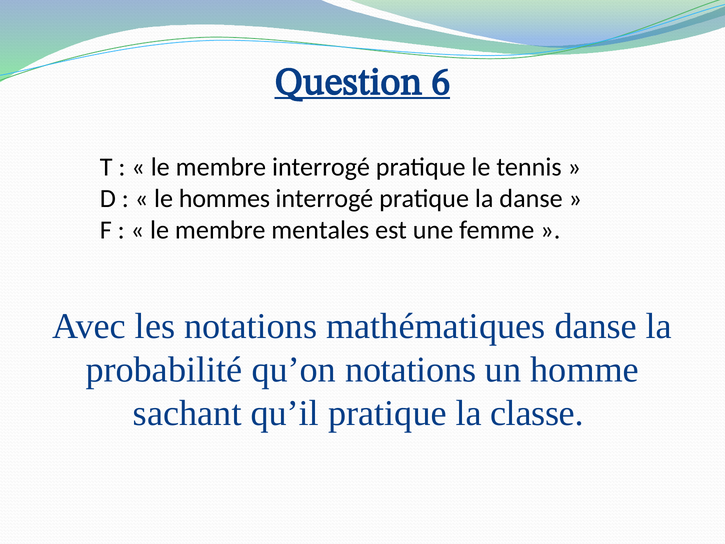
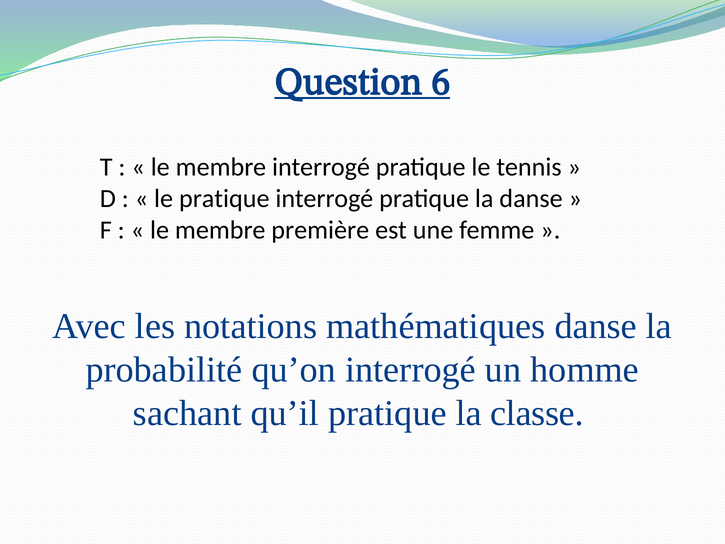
le hommes: hommes -> pratique
mentales: mentales -> première
qu’on notations: notations -> interrogé
